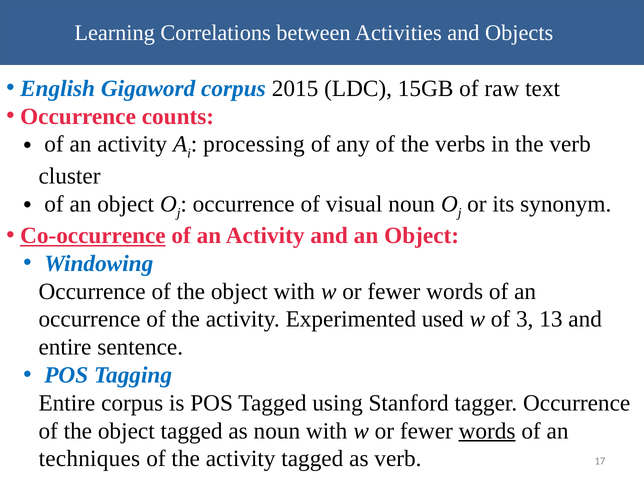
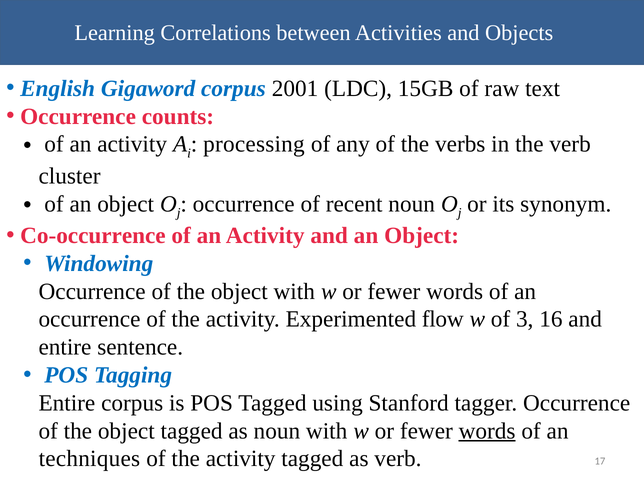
2015: 2015 -> 2001
visual: visual -> recent
Co-occurrence underline: present -> none
used: used -> flow
13: 13 -> 16
